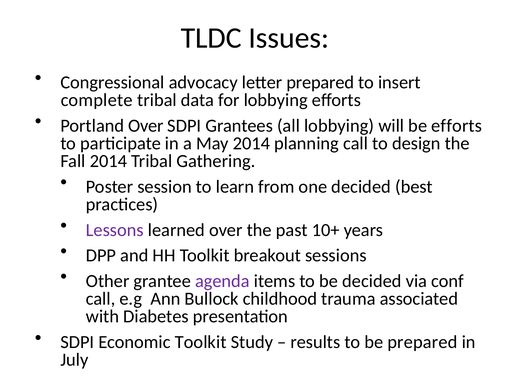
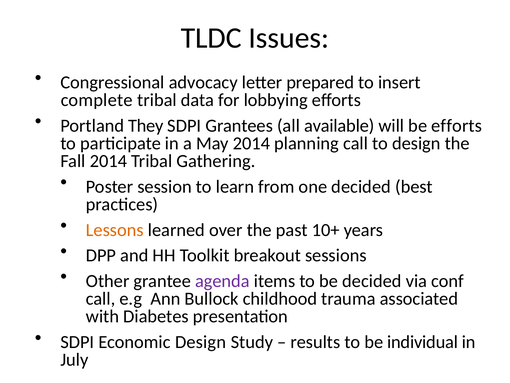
Portland Over: Over -> They
all lobbying: lobbying -> available
Lessons colour: purple -> orange
Economic Toolkit: Toolkit -> Design
be prepared: prepared -> individual
